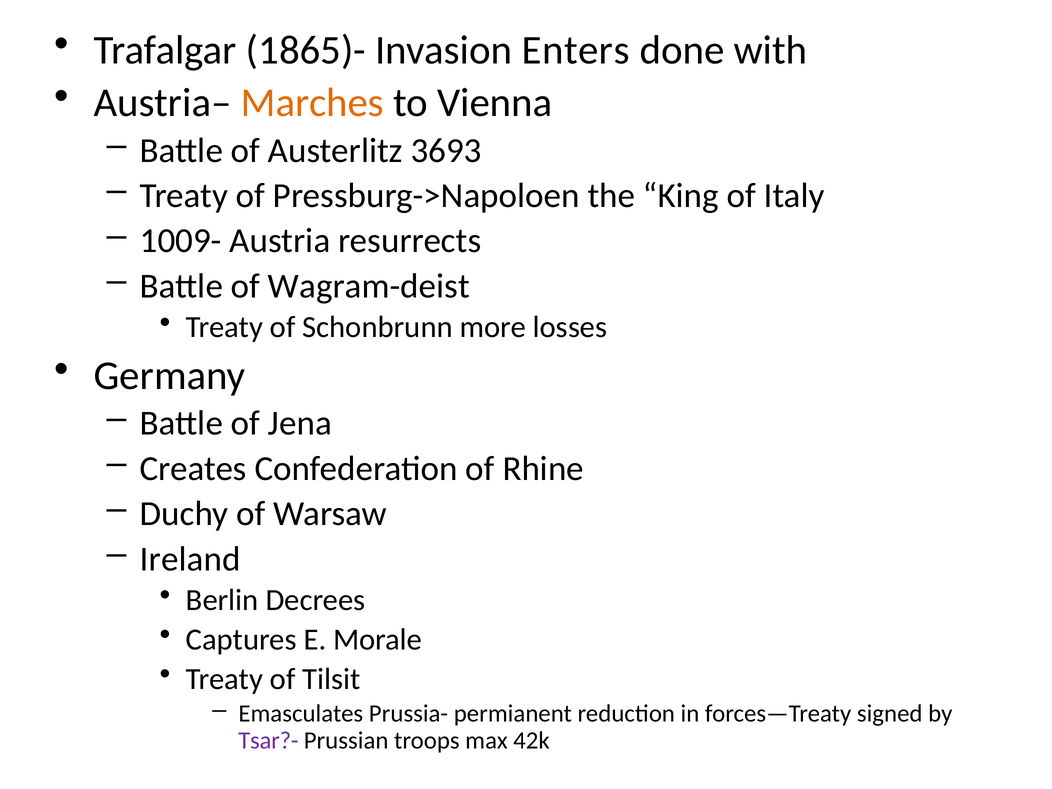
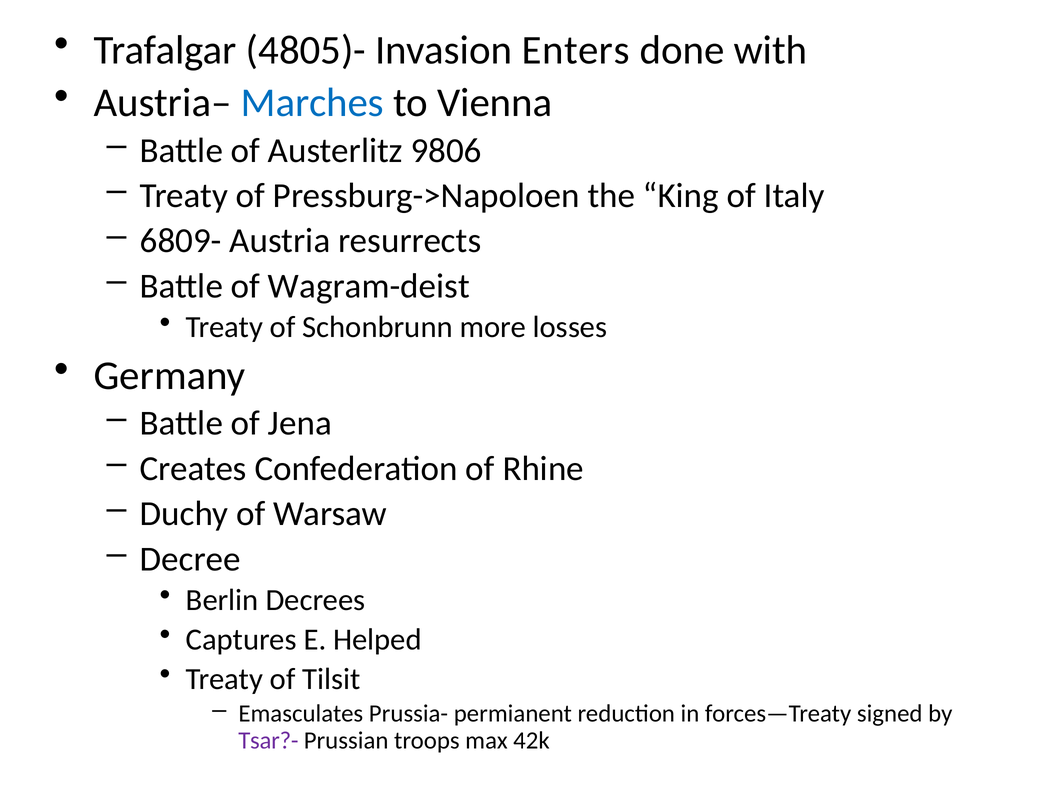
1865)-: 1865)- -> 4805)-
Marches colour: orange -> blue
3693: 3693 -> 9806
1009-: 1009- -> 6809-
Ireland: Ireland -> Decree
Morale: Morale -> Helped
